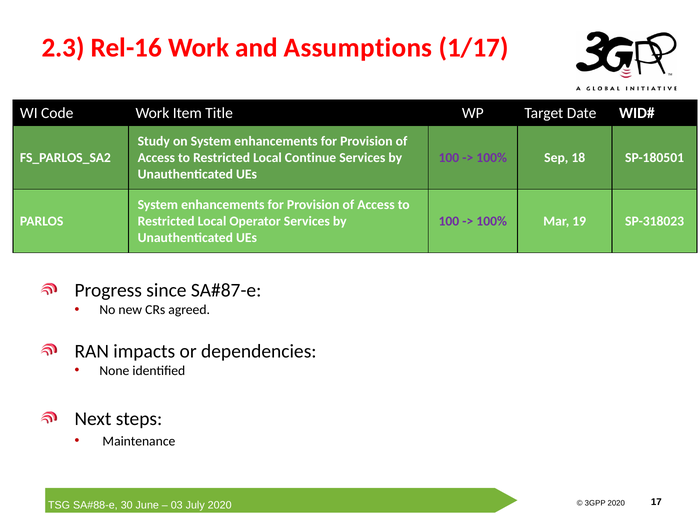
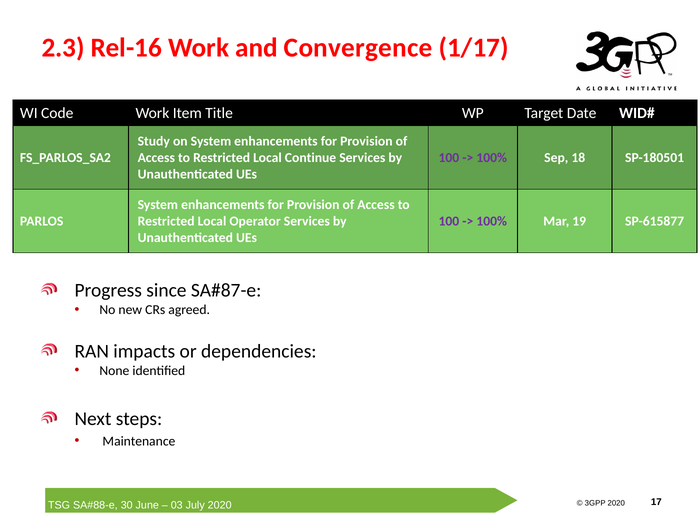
Assumptions: Assumptions -> Convergence
SP-318023: SP-318023 -> SP-615877
